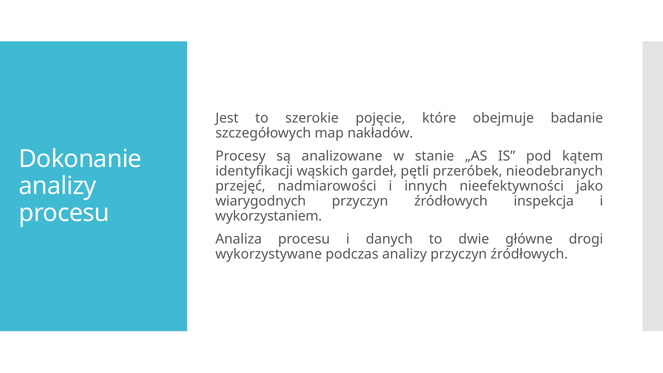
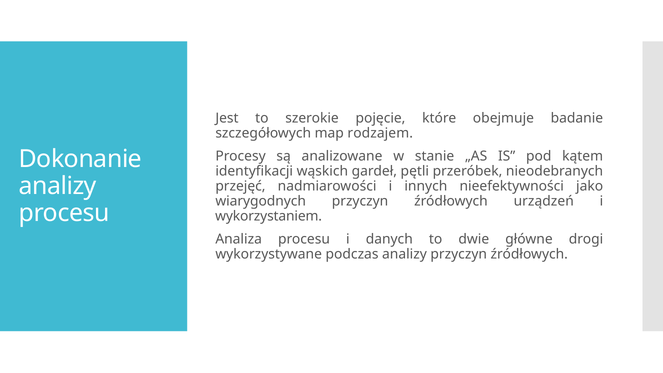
nakładów: nakładów -> rodzajem
inspekcja: inspekcja -> urządzeń
